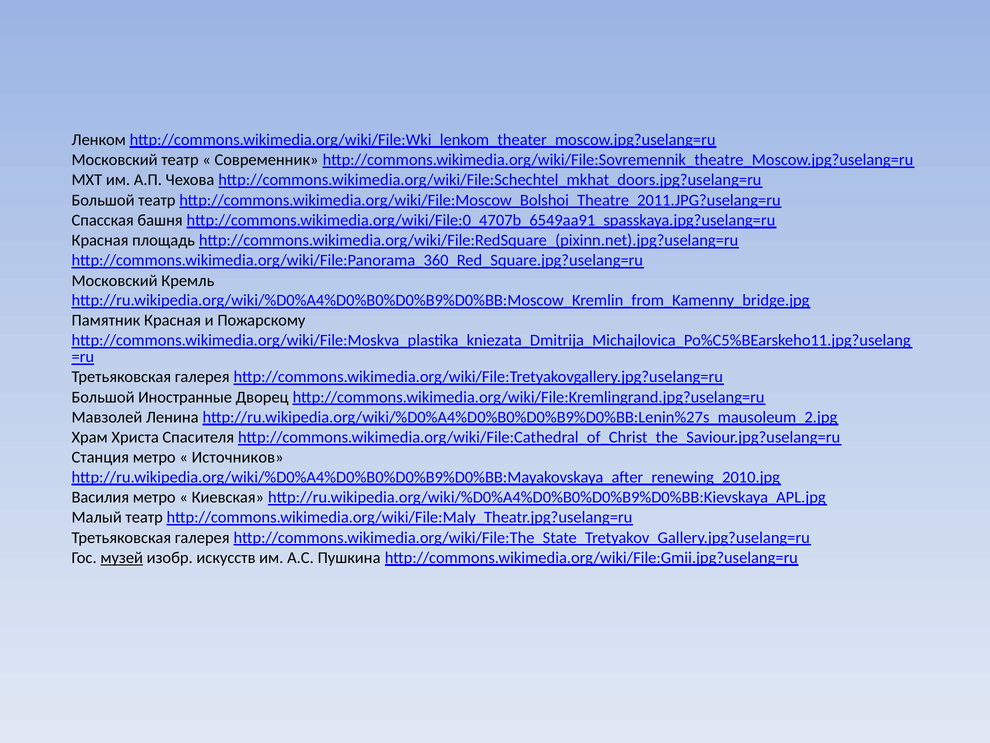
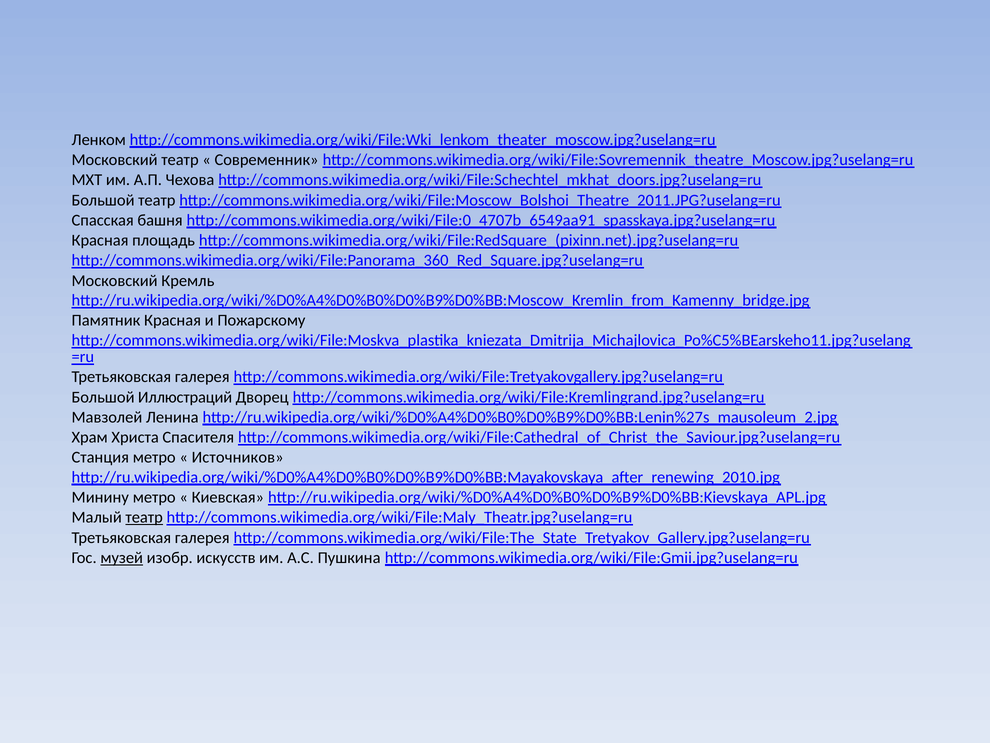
Иностранные: Иностранные -> Иллюстраций
Василия: Василия -> Минину
театр at (144, 517) underline: none -> present
